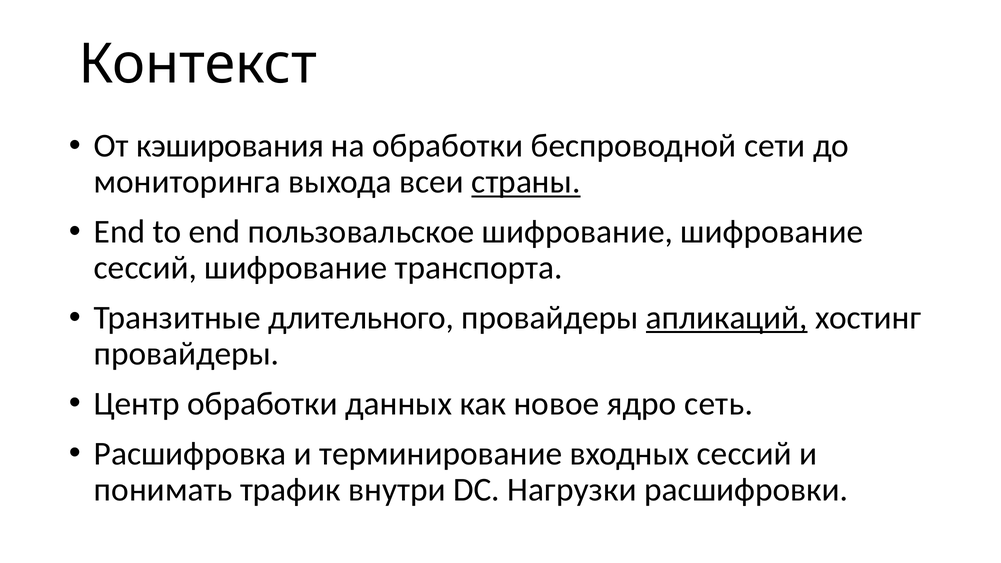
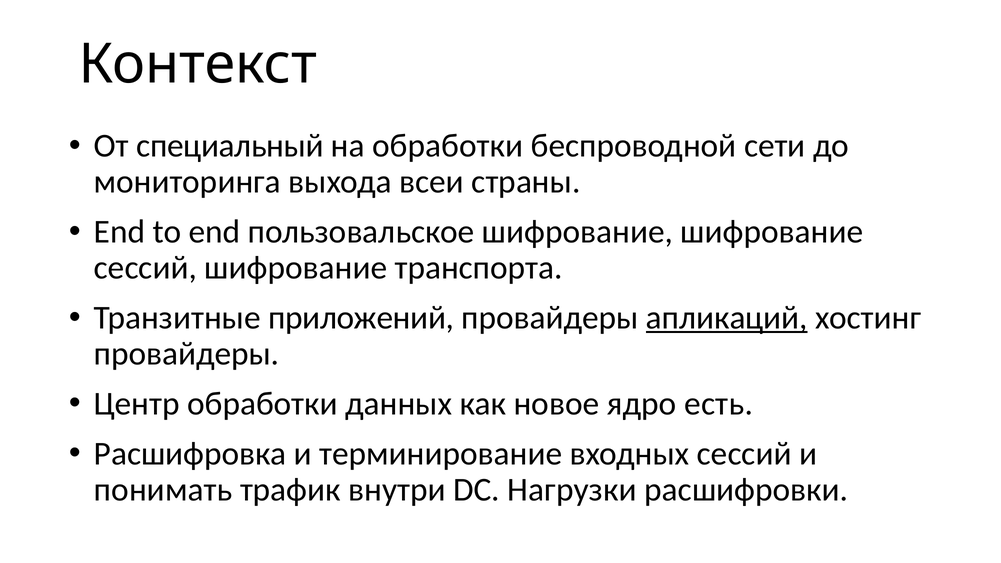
кэширования: кэширования -> специальный
страны underline: present -> none
длительного: длительного -> приложений
сеть: сеть -> есть
